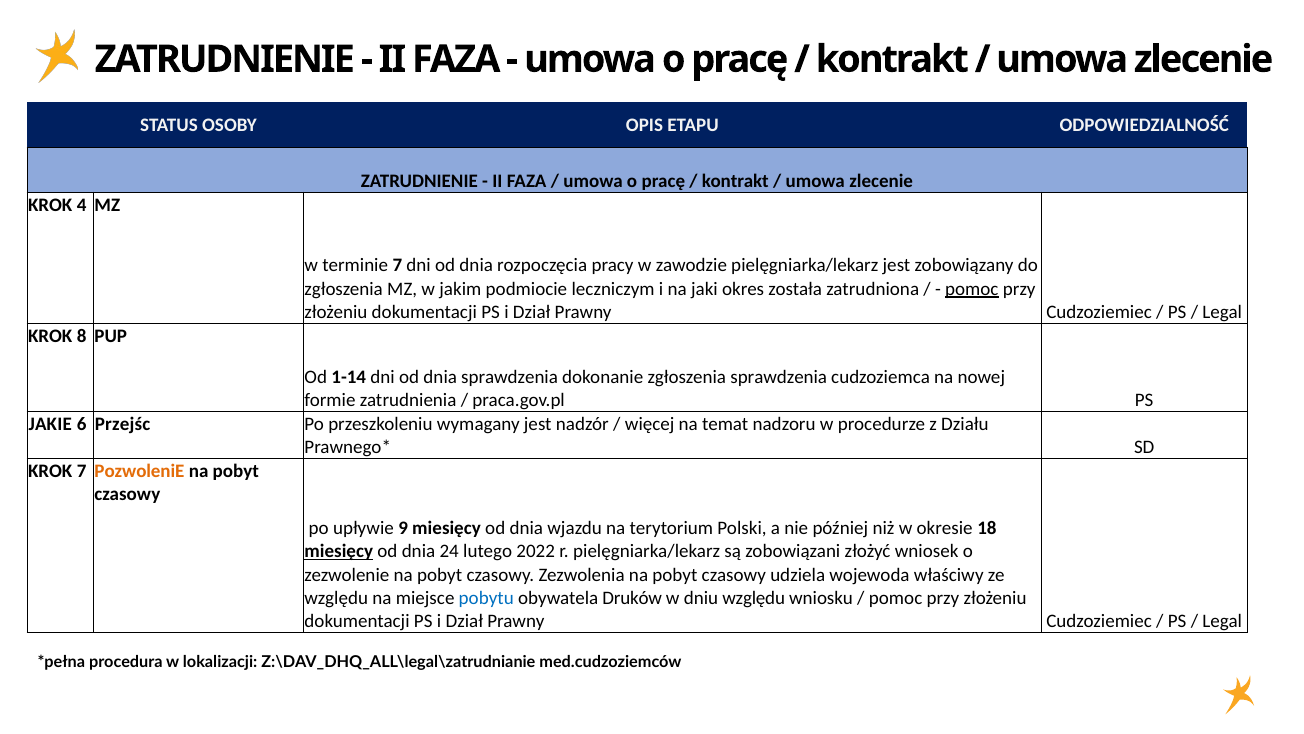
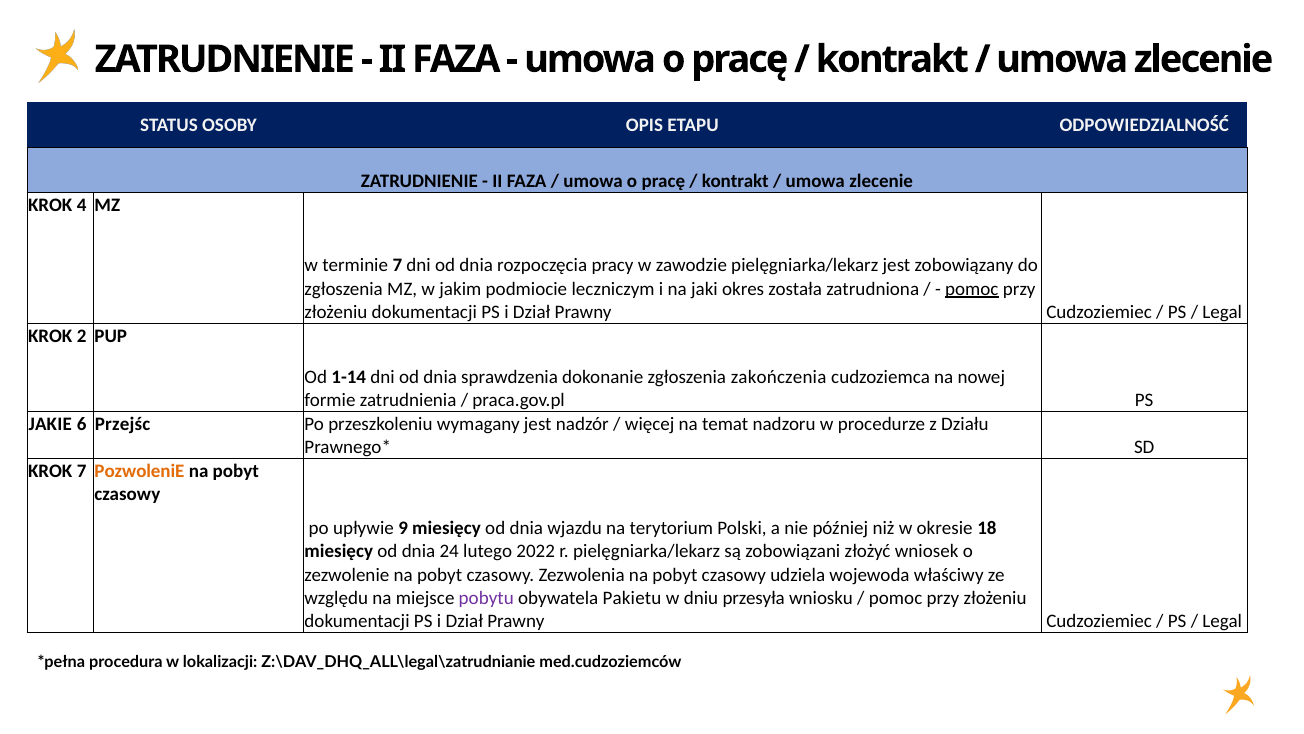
8: 8 -> 2
zgłoszenia sprawdzenia: sprawdzenia -> zakończenia
miesięcy at (339, 551) underline: present -> none
pobytu colour: blue -> purple
Druków: Druków -> Pakietu
dniu względu: względu -> przesyła
